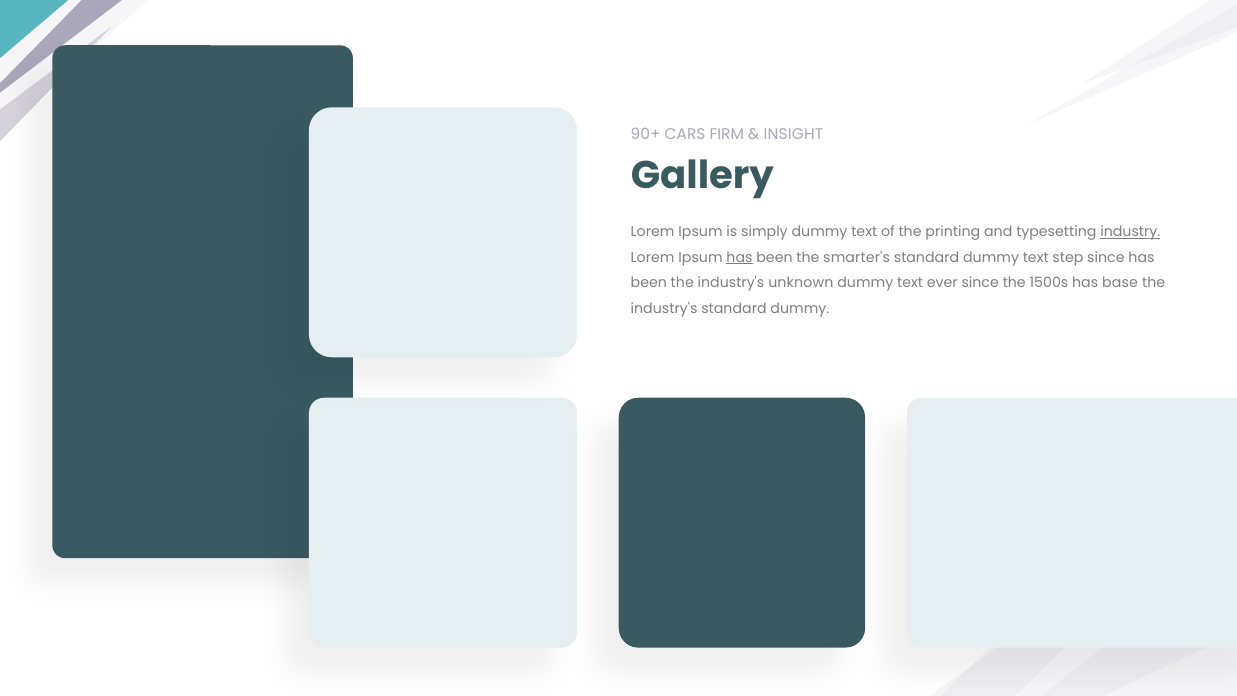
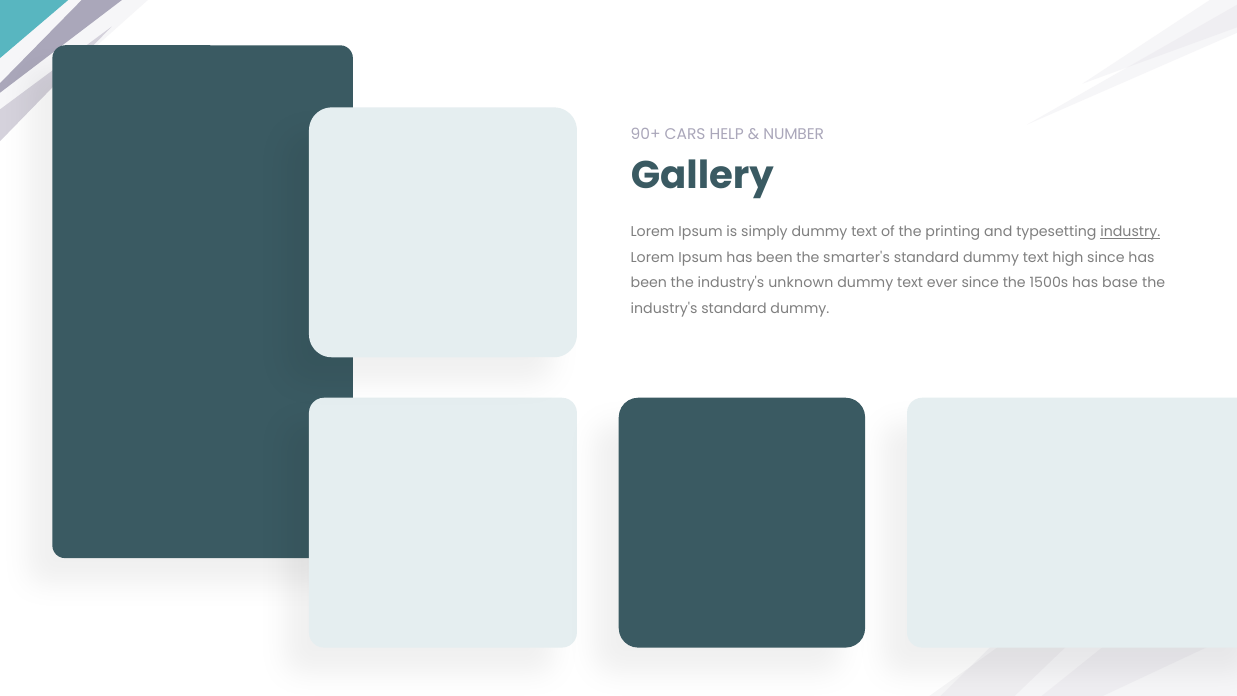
FIRM: FIRM -> HELP
INSIGHT: INSIGHT -> NUMBER
has at (739, 257) underline: present -> none
step: step -> high
